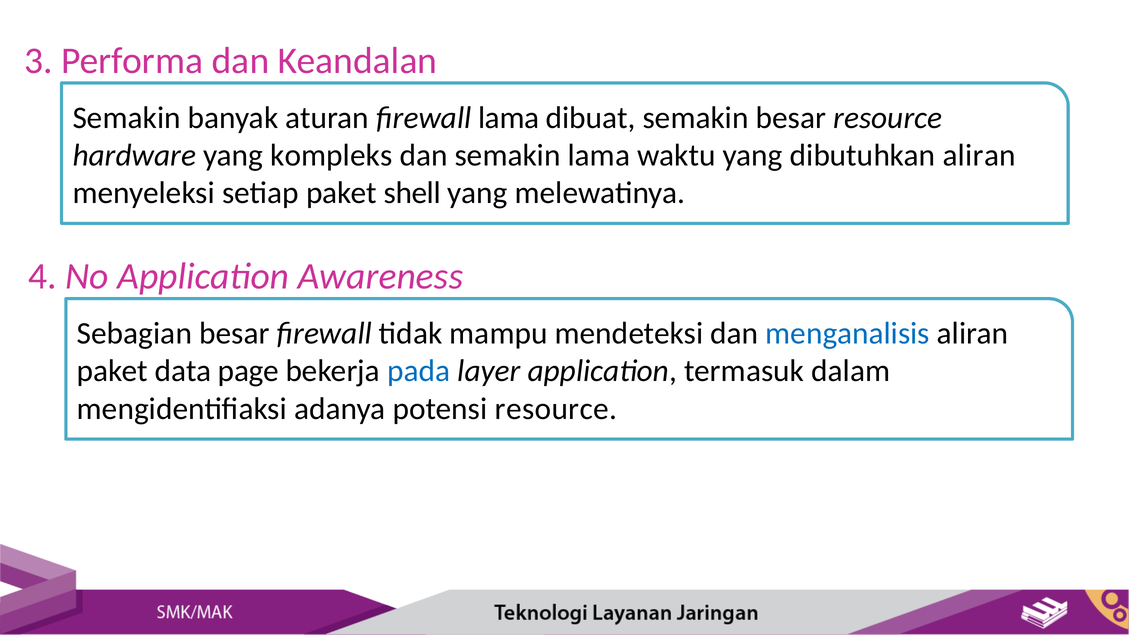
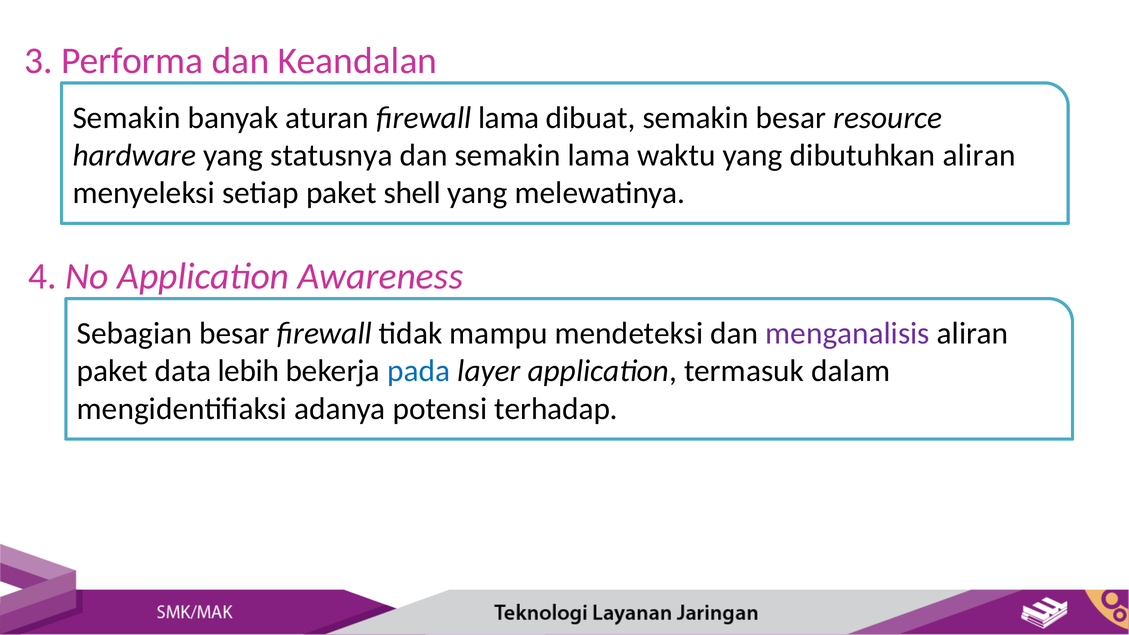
kompleks: kompleks -> statusnya
menganalisis colour: blue -> purple
page: page -> lebih
potensi resource: resource -> terhadap
